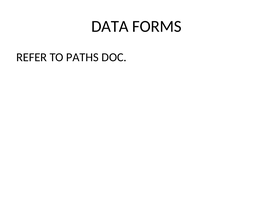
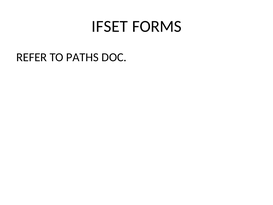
DATA: DATA -> IFSET
